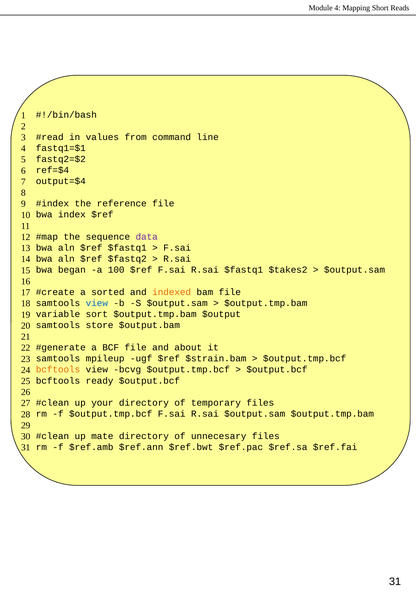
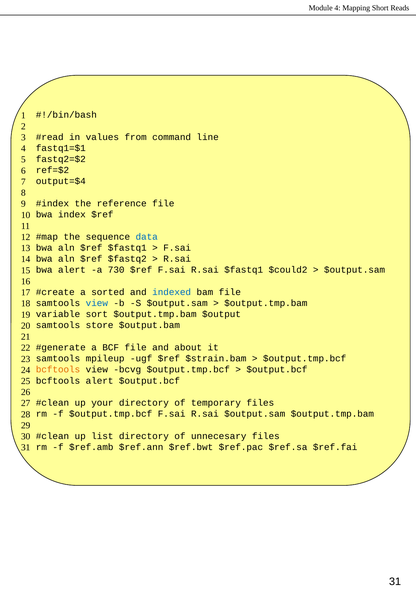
ref=$4: ref=$4 -> ref=$2
data colour: purple -> blue
bwa began: began -> alert
100: 100 -> 730
$takes2: $takes2 -> $could2
indexed colour: orange -> blue
bcftools ready: ready -> alert
mate: mate -> list
